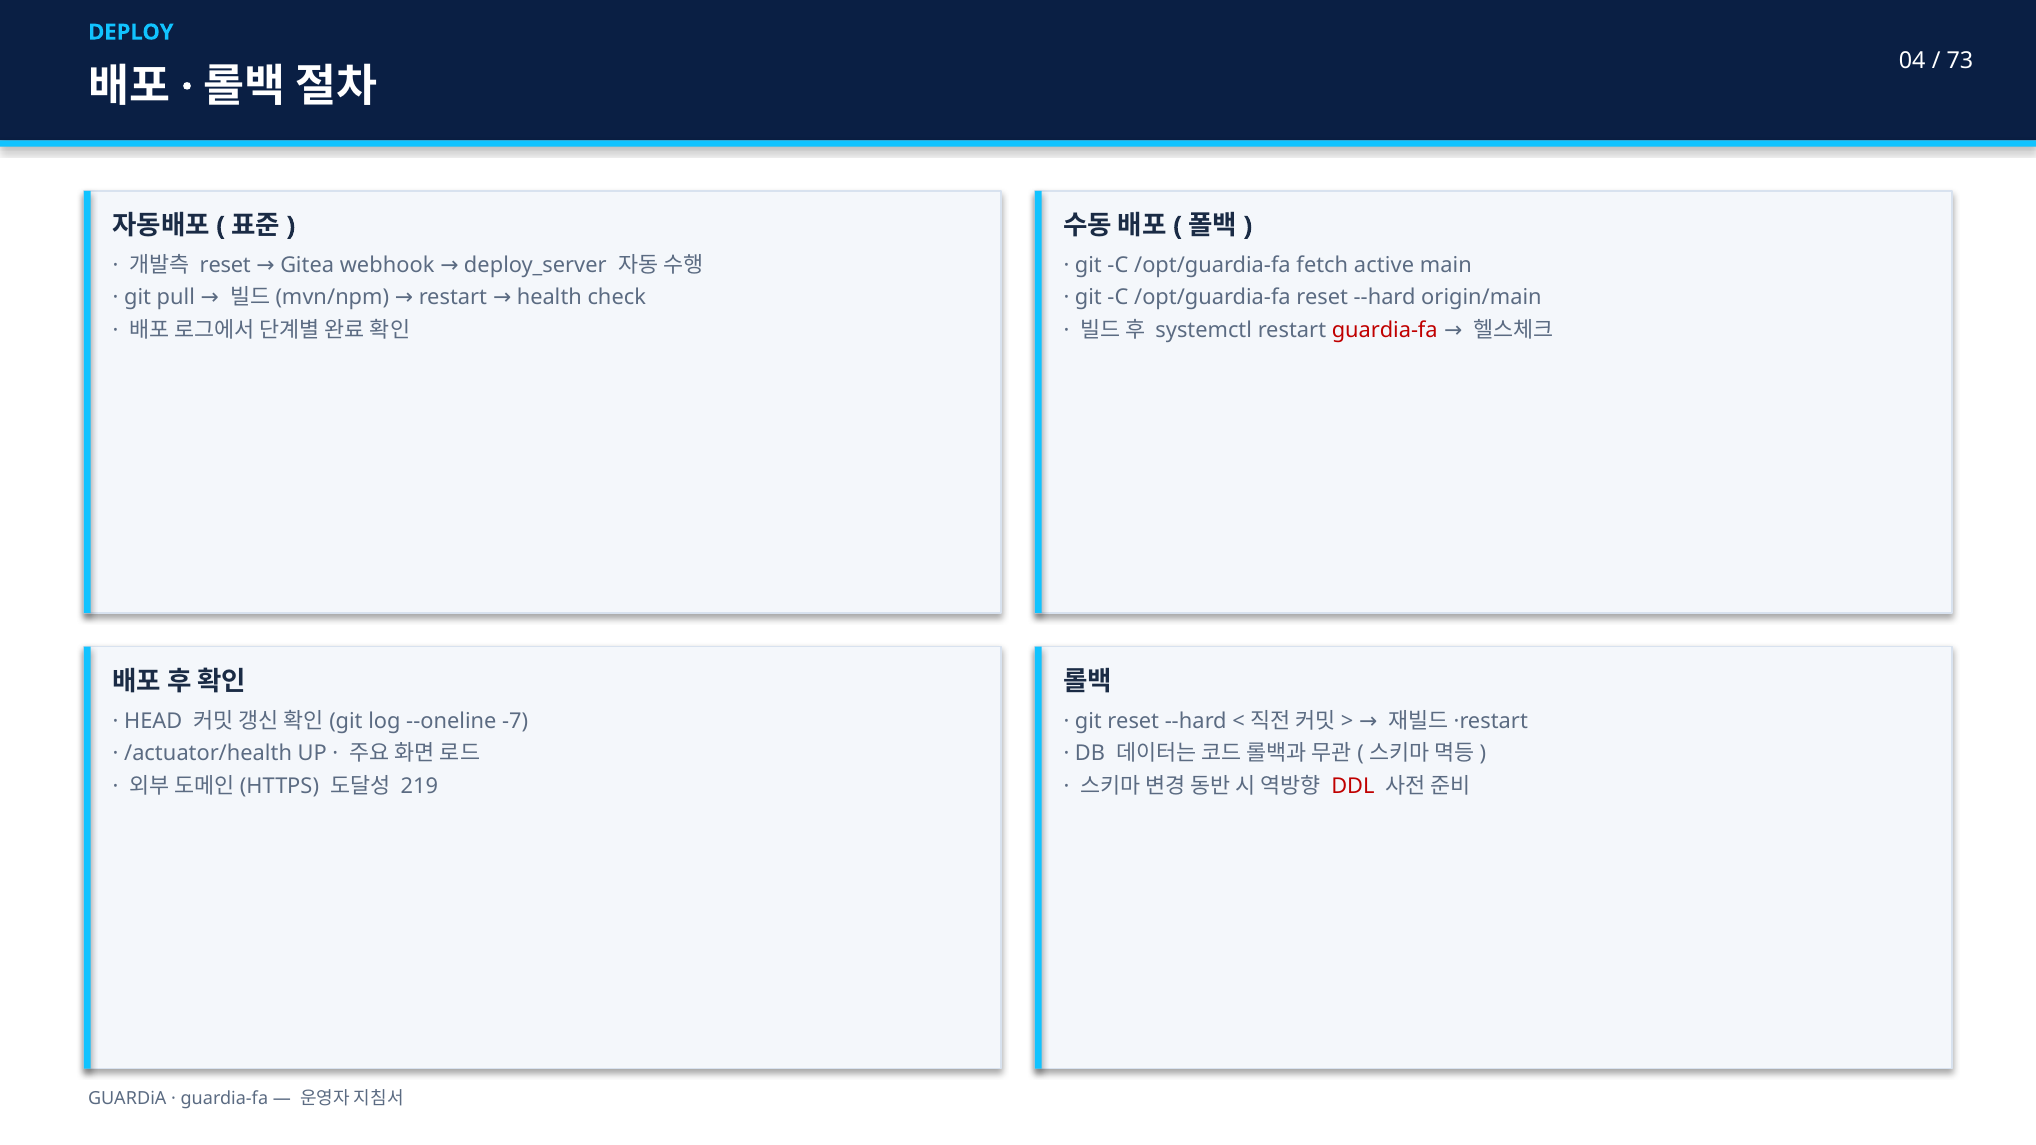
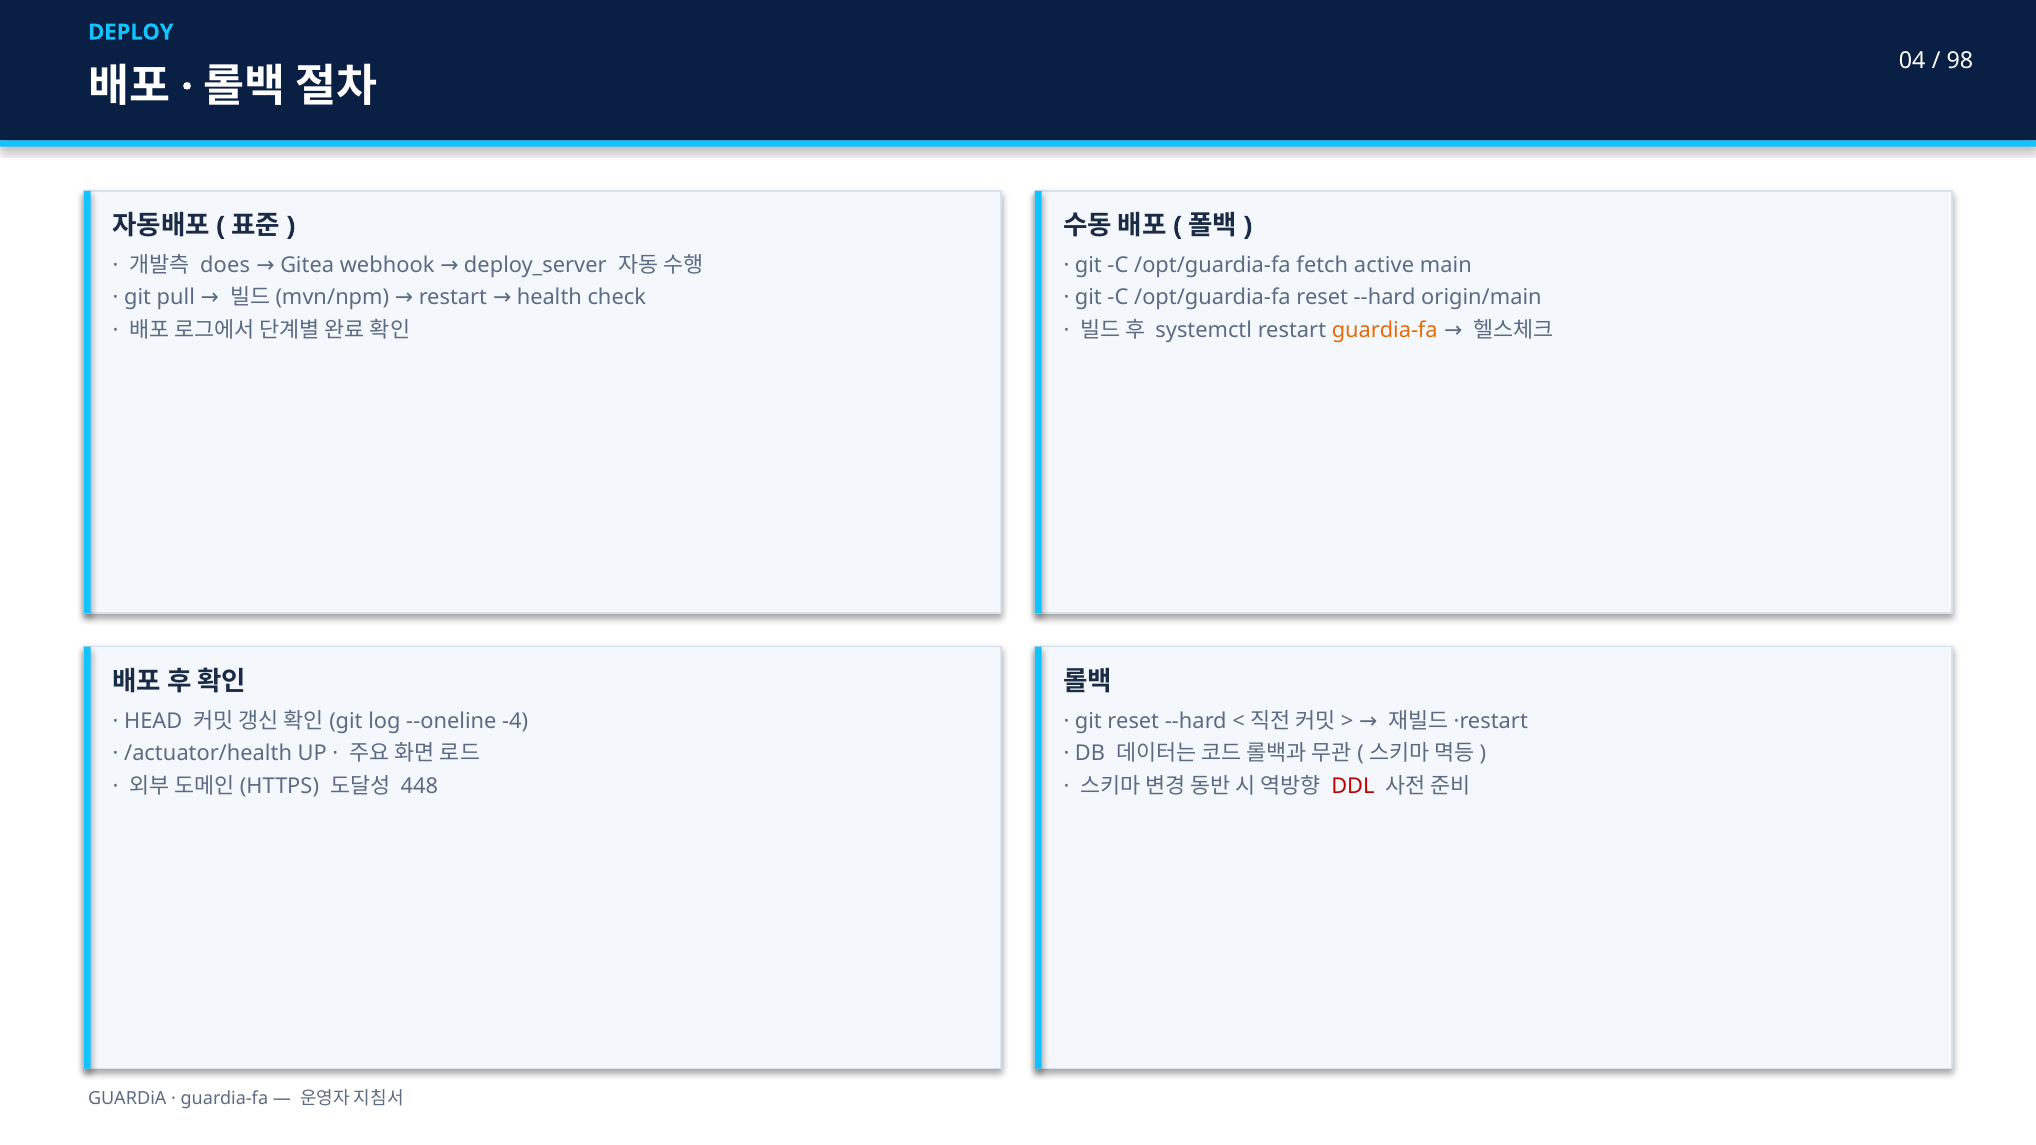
73: 73 -> 98
reset at (225, 265): reset -> does
guardia-fa at (1385, 330) colour: red -> orange
-7: -7 -> -4
219: 219 -> 448
